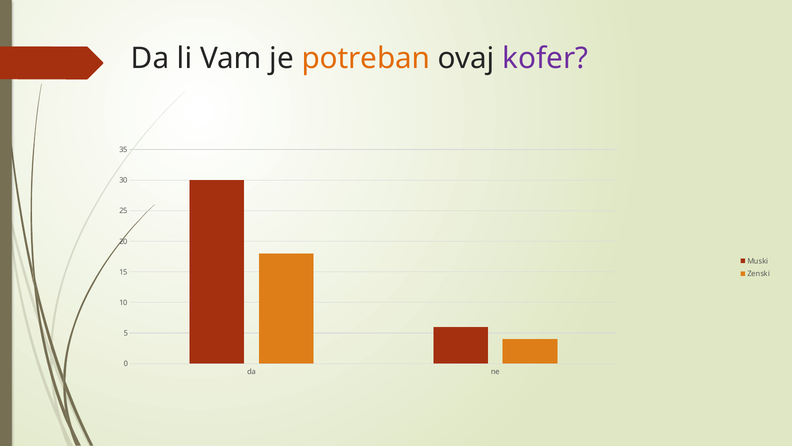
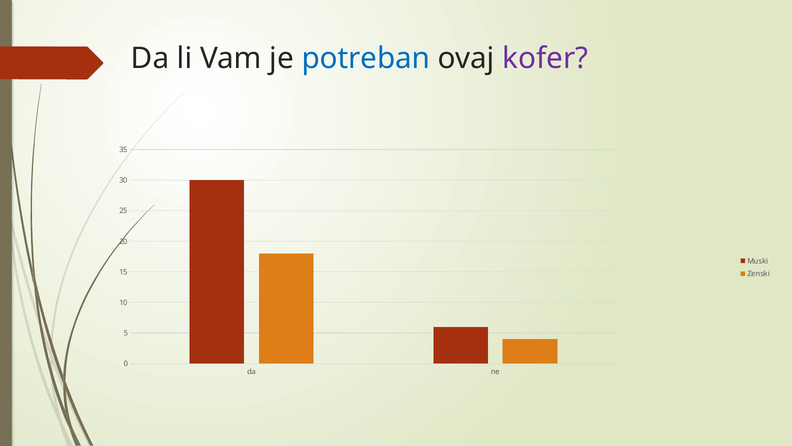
potreban colour: orange -> blue
